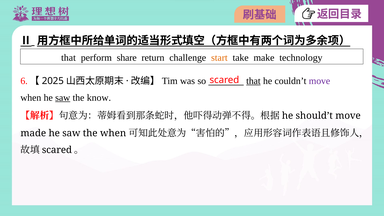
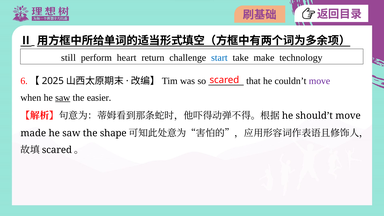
that at (68, 58): that -> still
share: share -> heart
start colour: orange -> blue
that at (253, 81) underline: present -> none
know: know -> easier
the when: when -> shape
